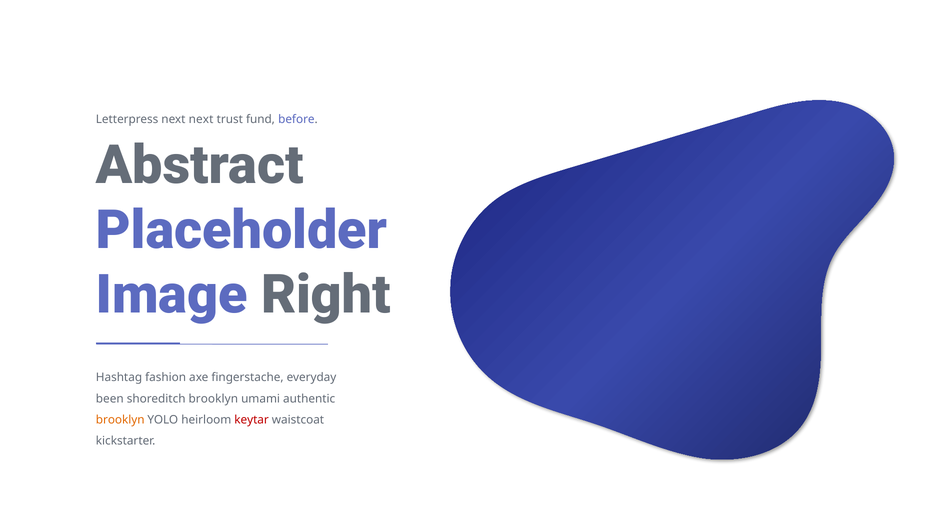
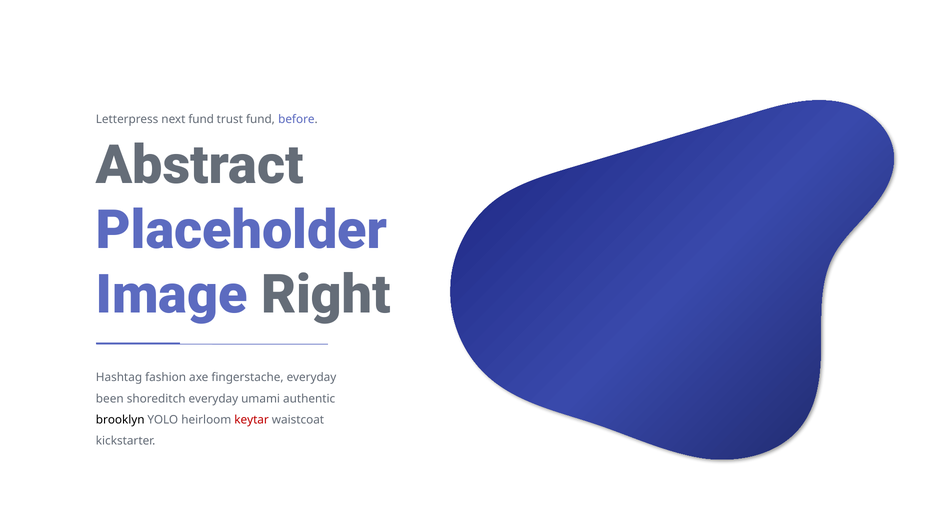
next next: next -> fund
shoreditch brooklyn: brooklyn -> everyday
brooklyn at (120, 420) colour: orange -> black
